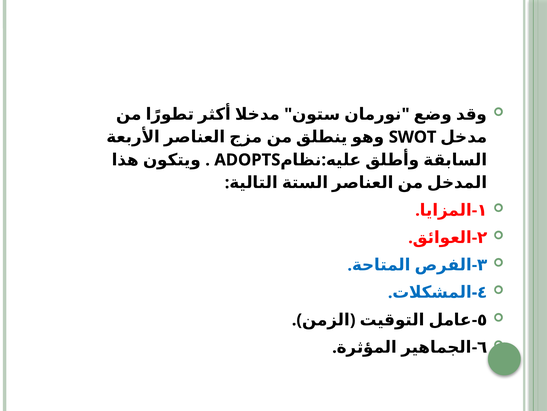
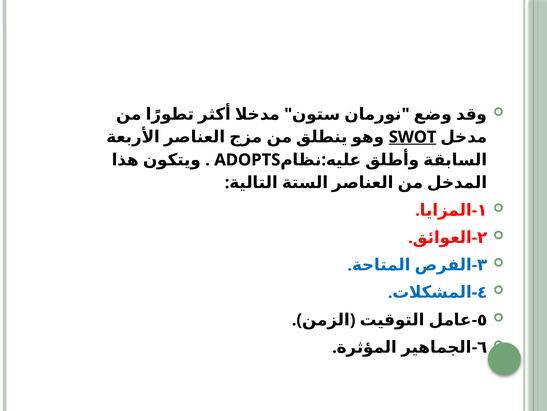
SWOT underline: none -> present
